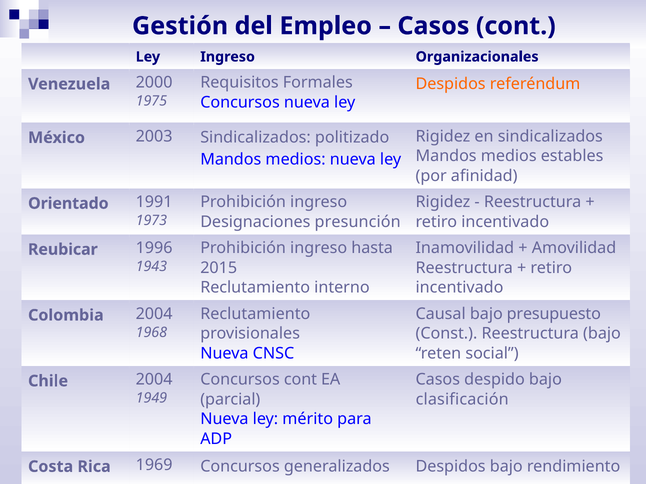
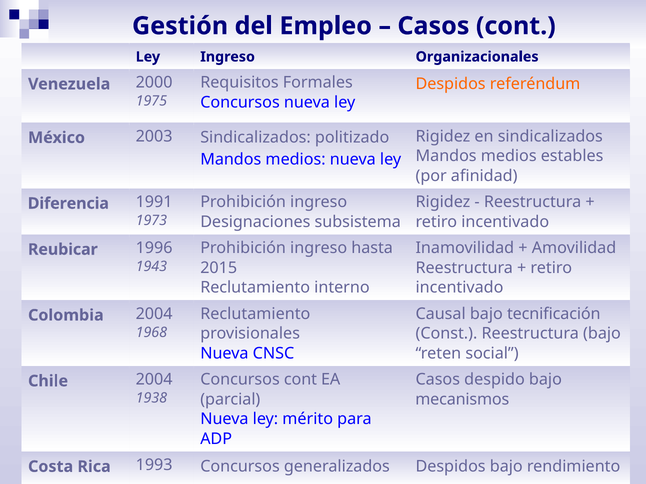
Orientado: Orientado -> Diferencia
presunción: presunción -> subsistema
presupuesto: presupuesto -> tecnificación
1949: 1949 -> 1938
clasificación: clasificación -> mecanismos
1969: 1969 -> 1993
